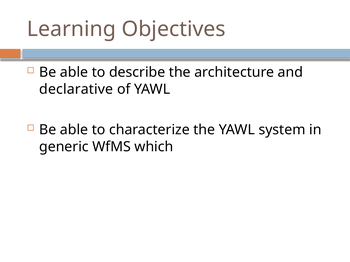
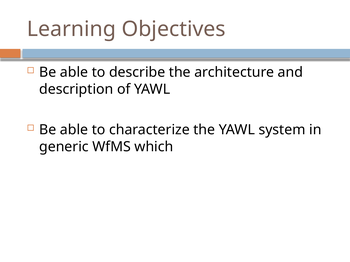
declarative: declarative -> description
